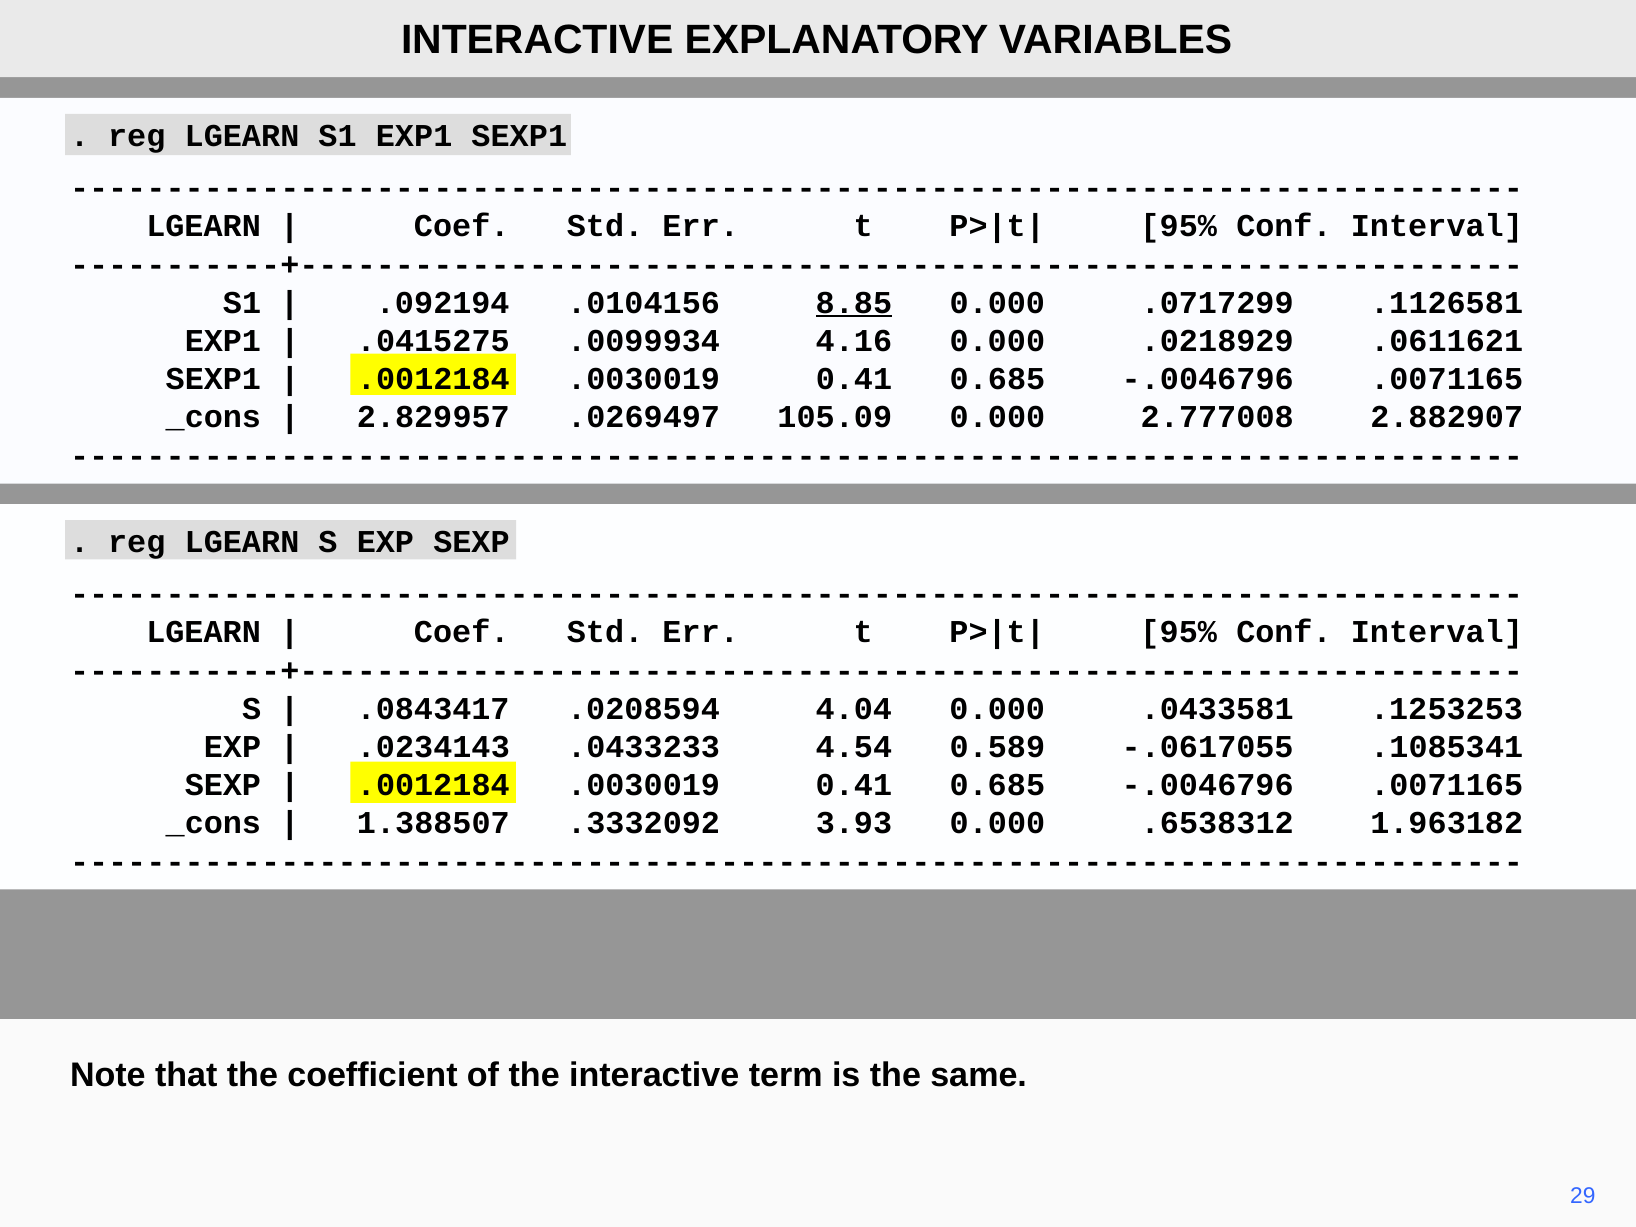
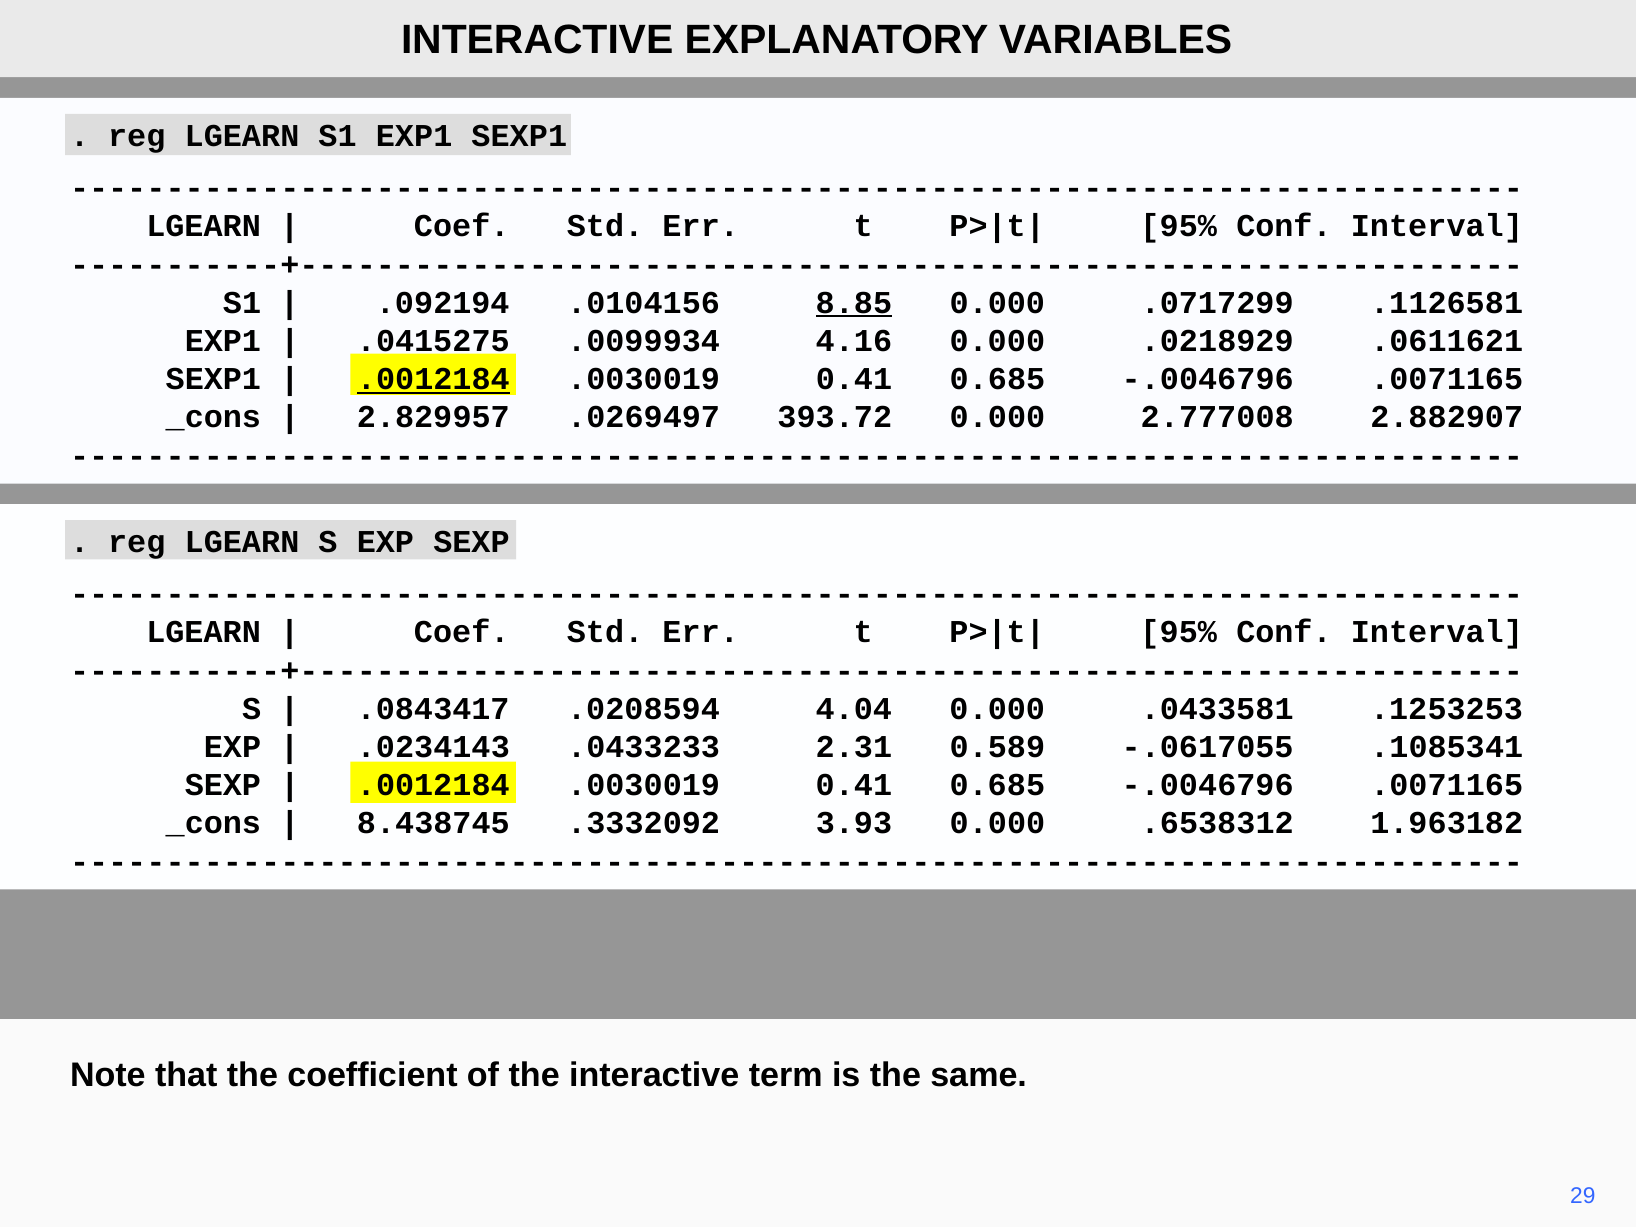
.0012184 at (433, 379) underline: none -> present
105.09: 105.09 -> 393.72
4.54: 4.54 -> 2.31
1.388507: 1.388507 -> 8.438745
